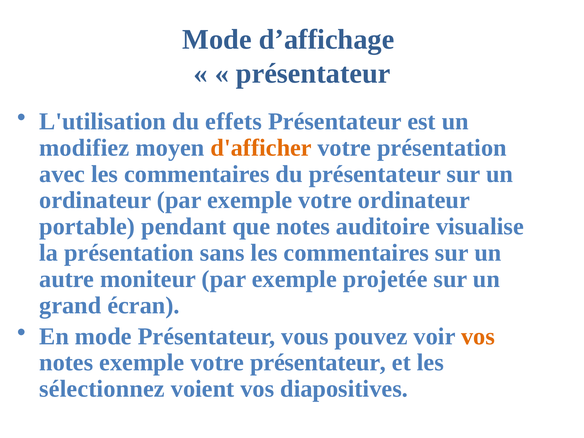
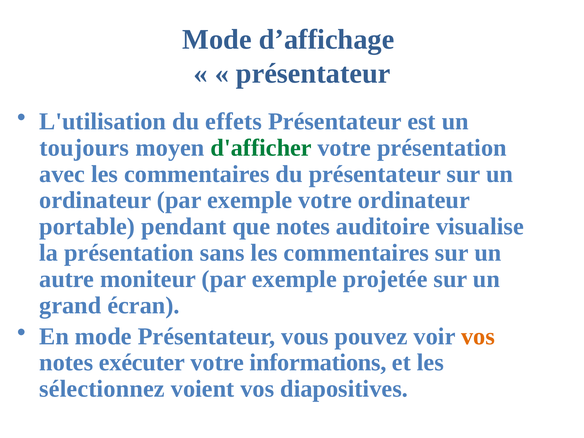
modifiez: modifiez -> toujours
d'afficher colour: orange -> green
notes exemple: exemple -> exécuter
votre présentateur: présentateur -> informations
